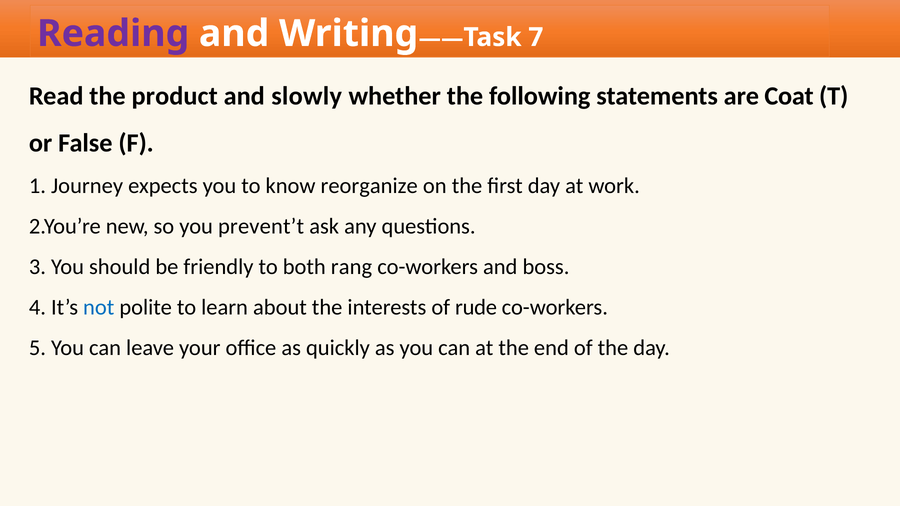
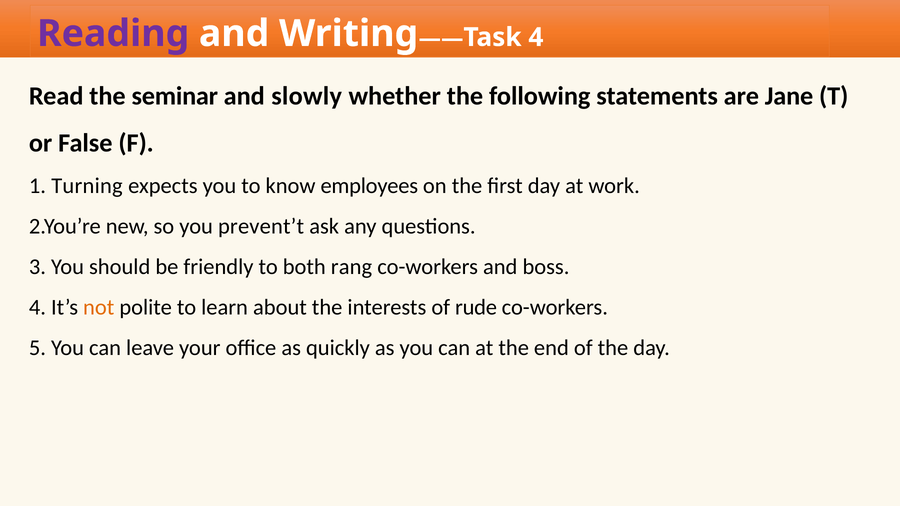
7 at (536, 37): 7 -> 4
product: product -> seminar
Coat: Coat -> Jane
Journey: Journey -> Turning
reorganize: reorganize -> employees
not colour: blue -> orange
